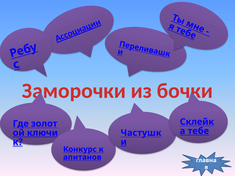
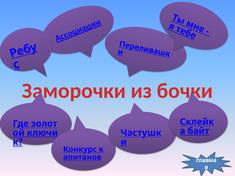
тебе: тебе -> байт
